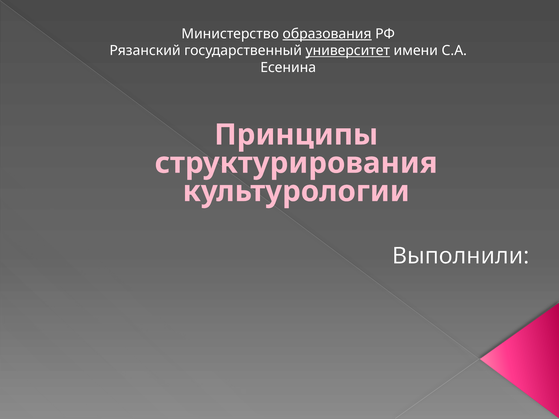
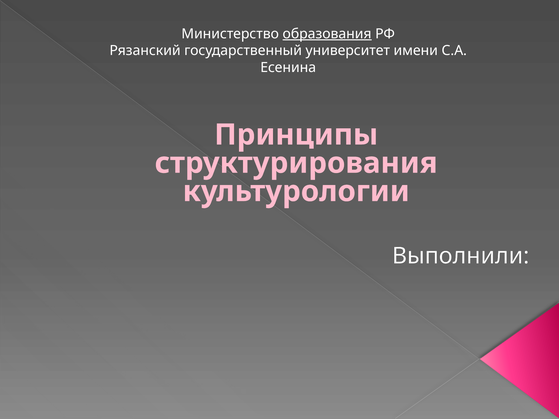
университет underline: present -> none
